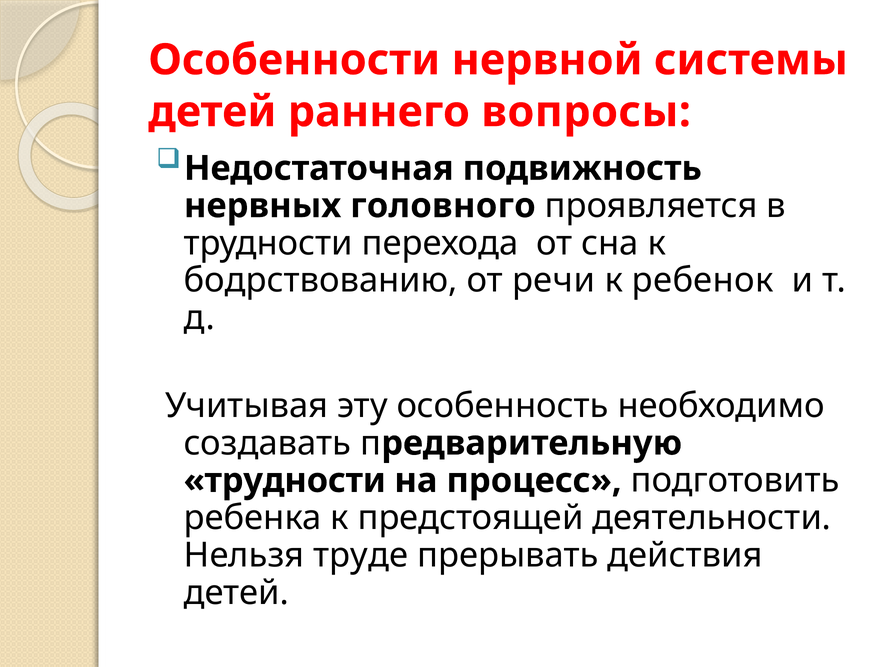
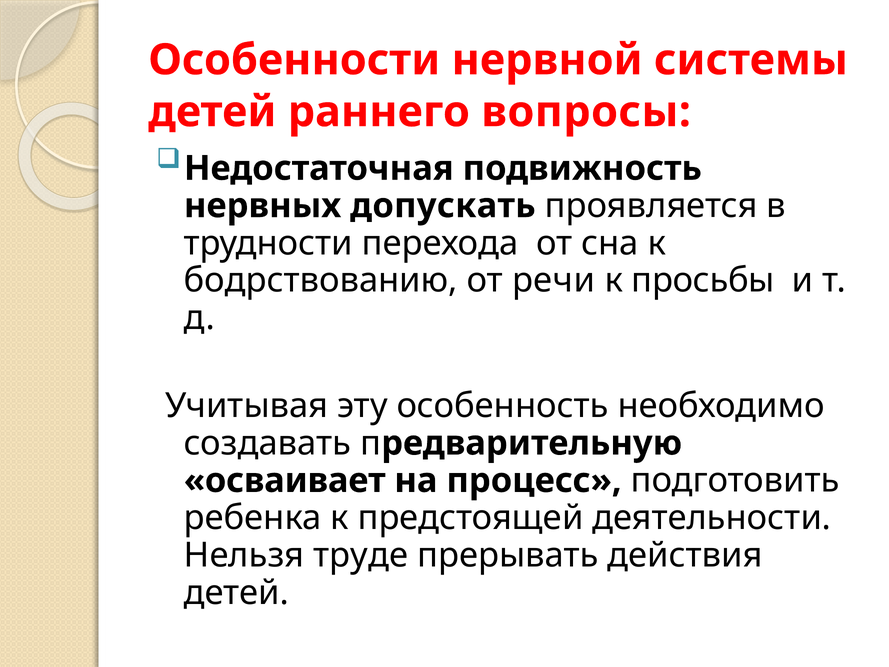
головного: головного -> допускать
ребенок: ребенок -> просьбы
трудности at (285, 480): трудности -> осваивает
